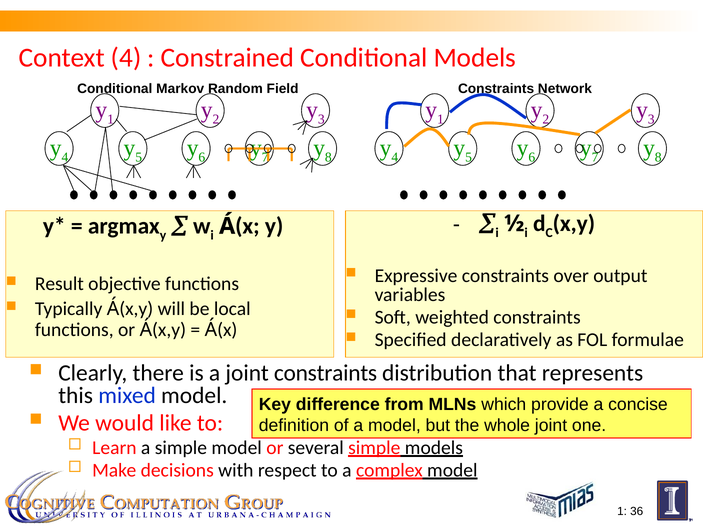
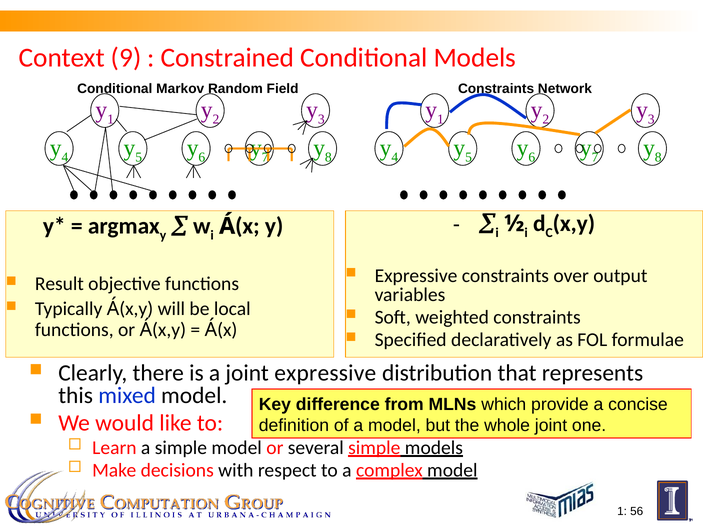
Context 4: 4 -> 9
joint constraints: constraints -> expressive
36: 36 -> 56
